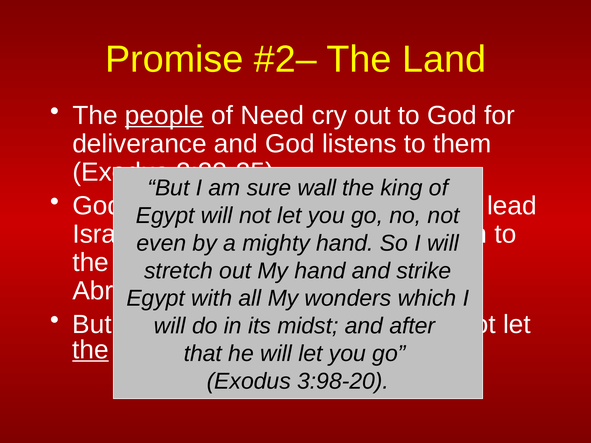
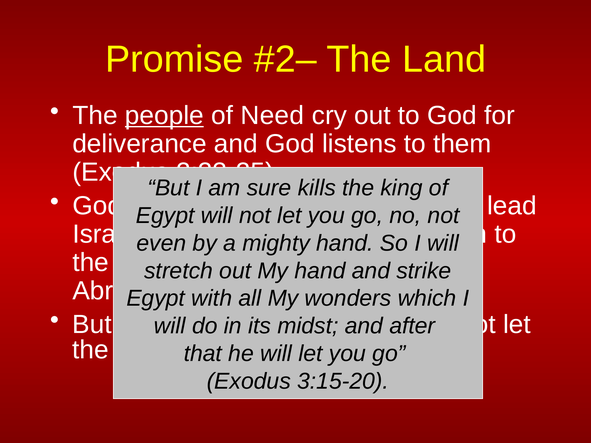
wall: wall -> kills
the at (91, 350) underline: present -> none
3:98-20: 3:98-20 -> 3:15-20
